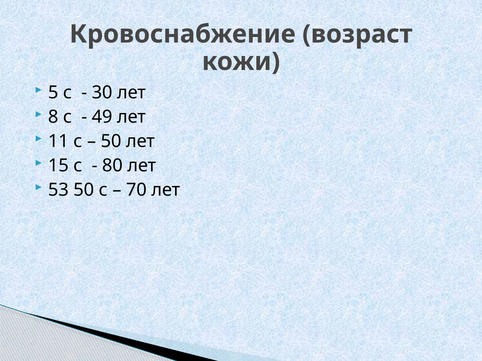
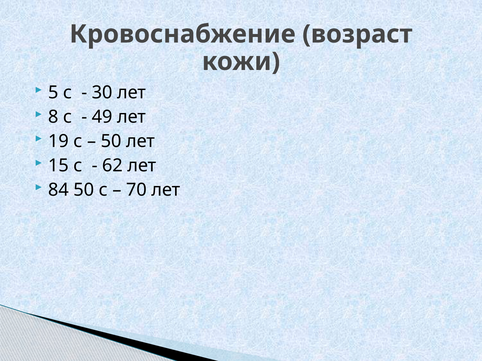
11: 11 -> 19
80: 80 -> 62
53: 53 -> 84
